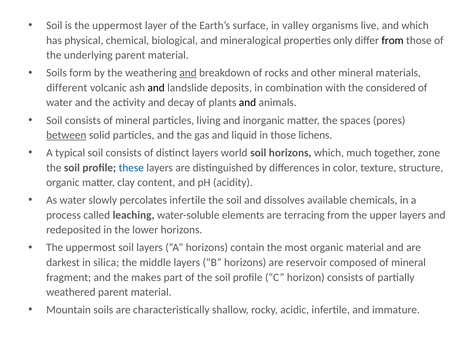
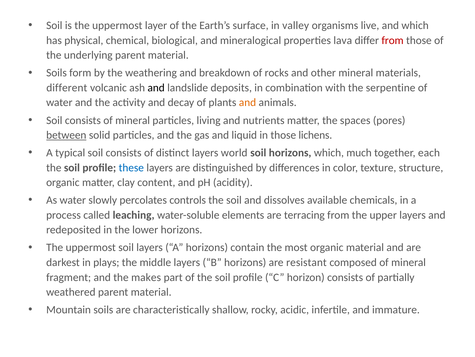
only: only -> lava
from at (393, 40) colour: black -> red
and at (188, 73) underline: present -> none
considered: considered -> serpentine
and at (247, 102) colour: black -> orange
inorganic: inorganic -> nutrients
zone: zone -> each
percolates infertile: infertile -> controls
silica: silica -> plays
reservoir: reservoir -> resistant
